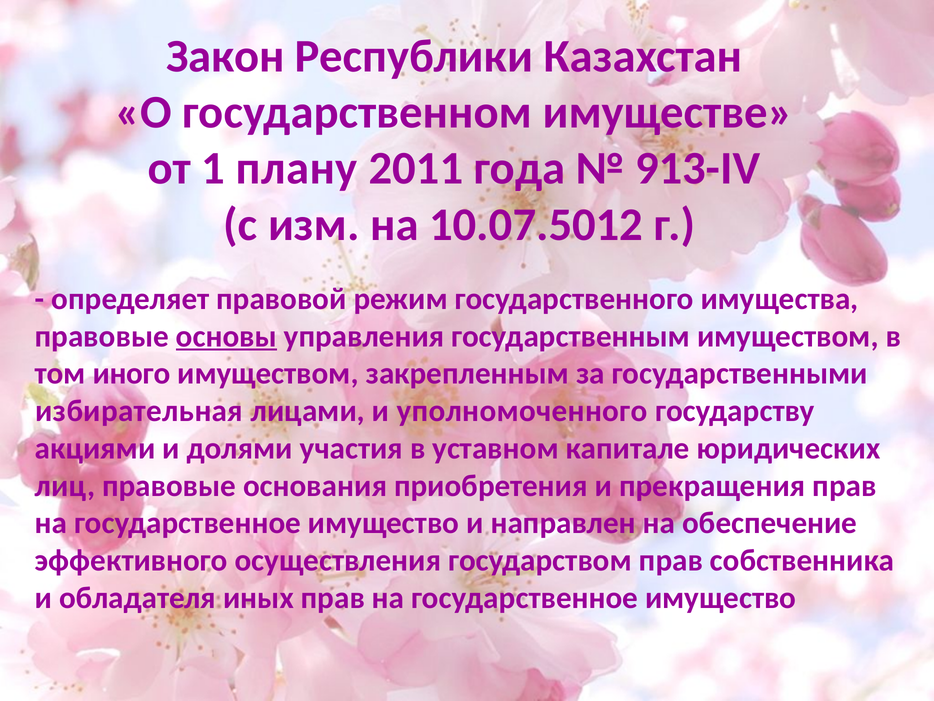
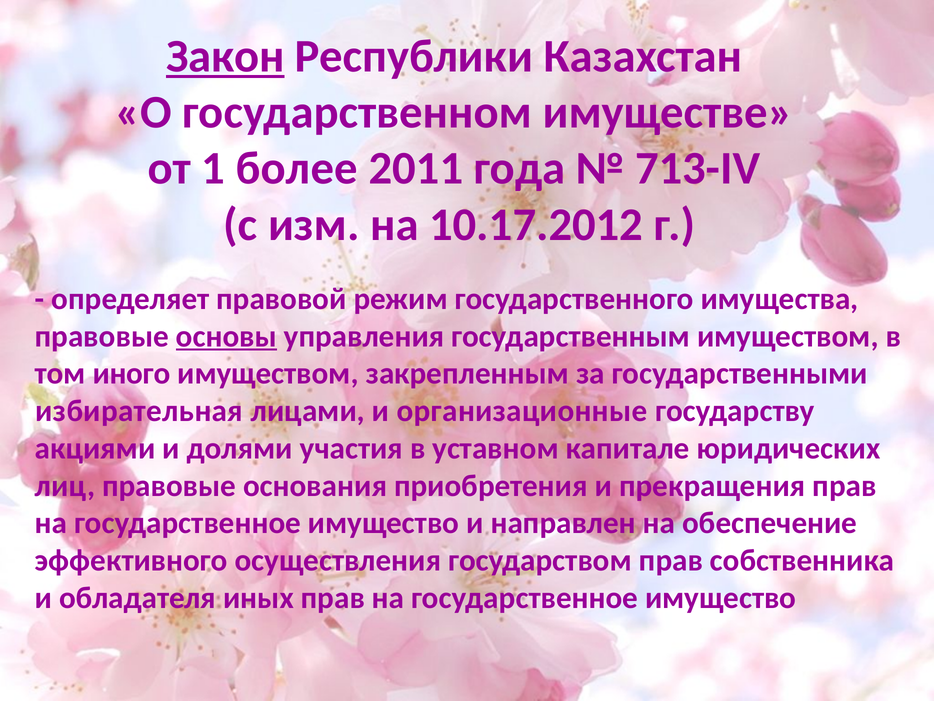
Закон underline: none -> present
плану: плану -> более
913-IV: 913-IV -> 713-IV
10.07.5012: 10.07.5012 -> 10.17.2012
уполномоченного: уполномоченного -> организационные
